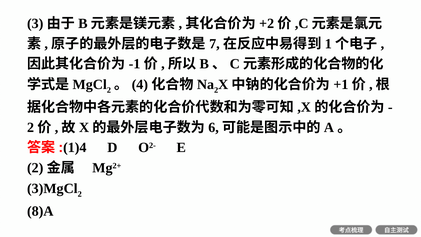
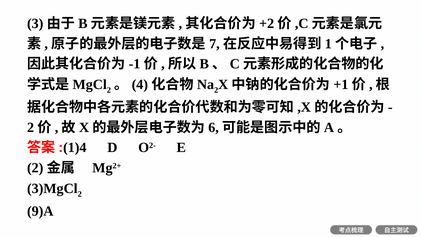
8)A: 8)A -> 9)A
